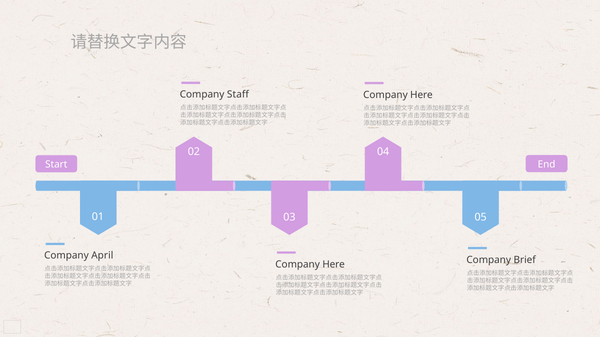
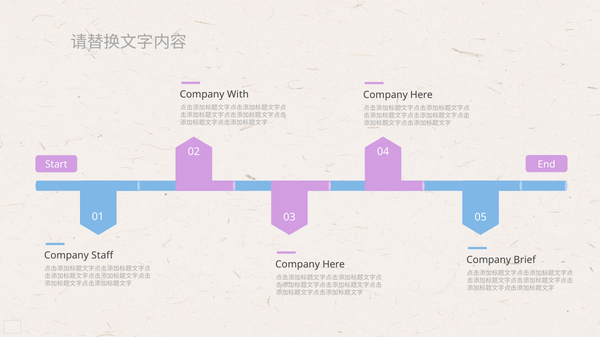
Staff: Staff -> With
April: April -> Staff
